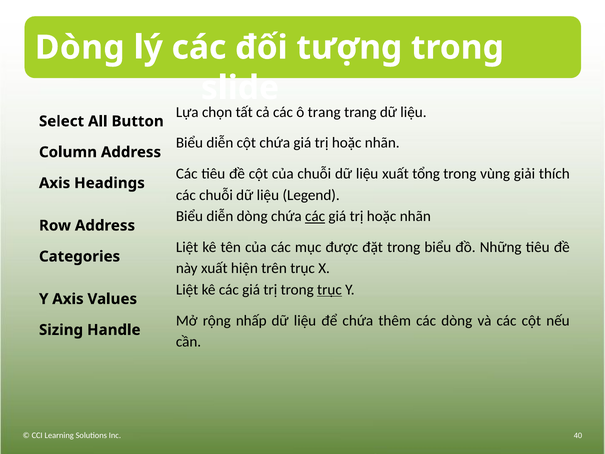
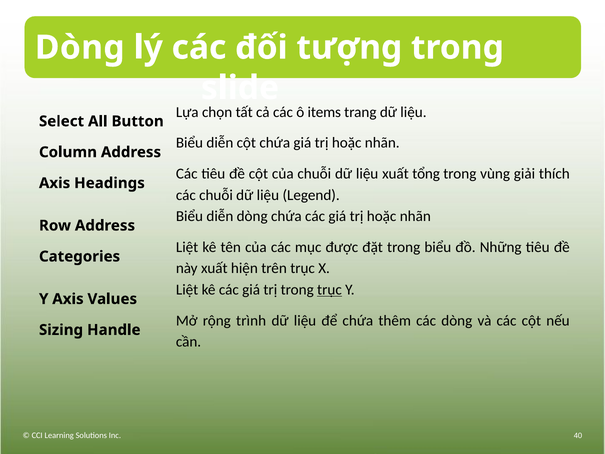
ô trang: trang -> items
các at (315, 216) underline: present -> none
nhấp: nhấp -> trình
